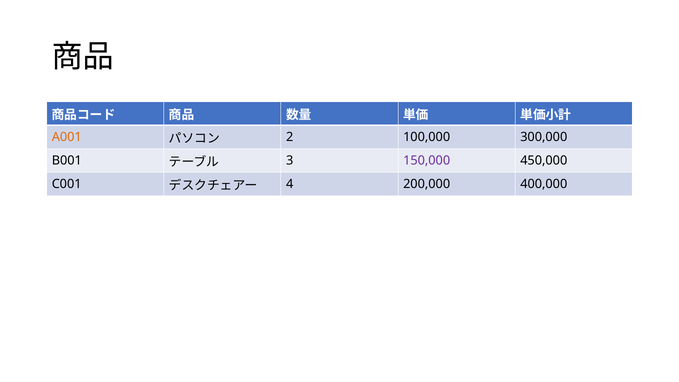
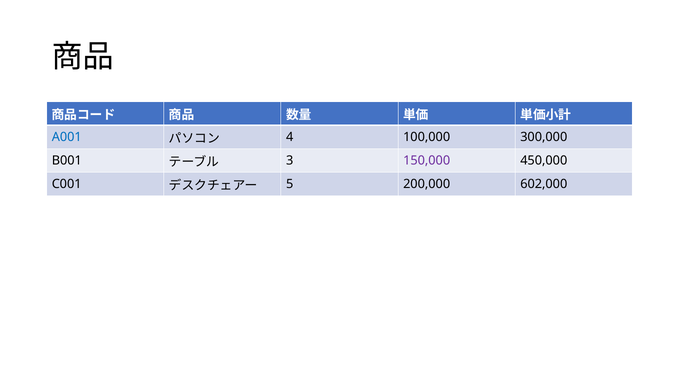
A001 colour: orange -> blue
2: 2 -> 4
4: 4 -> 5
400,000: 400,000 -> 602,000
